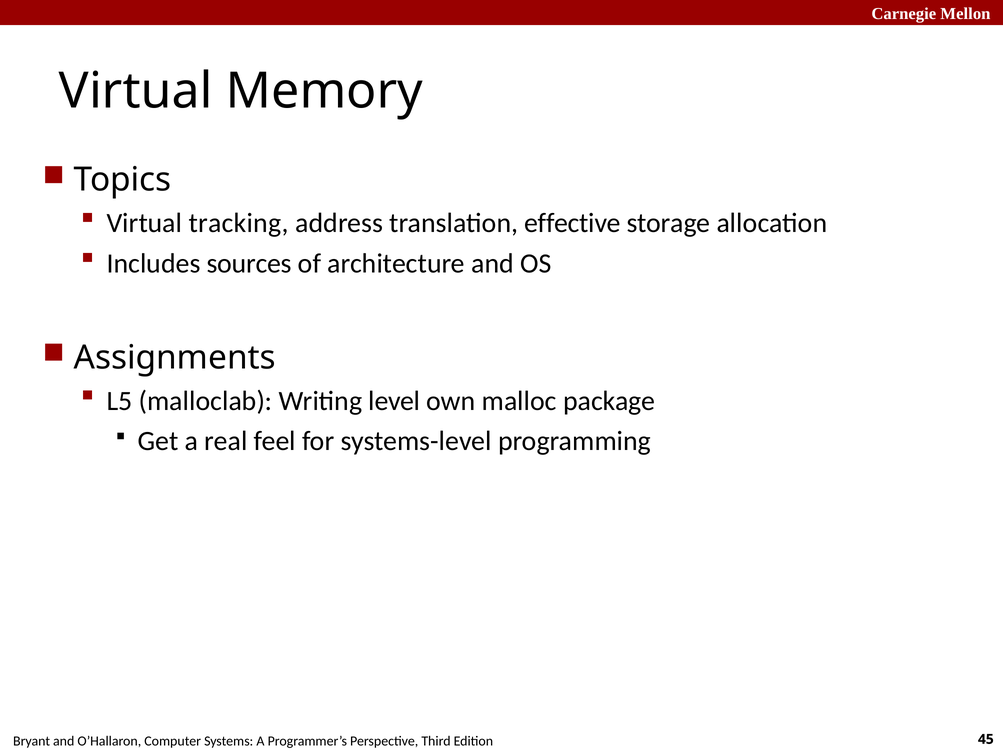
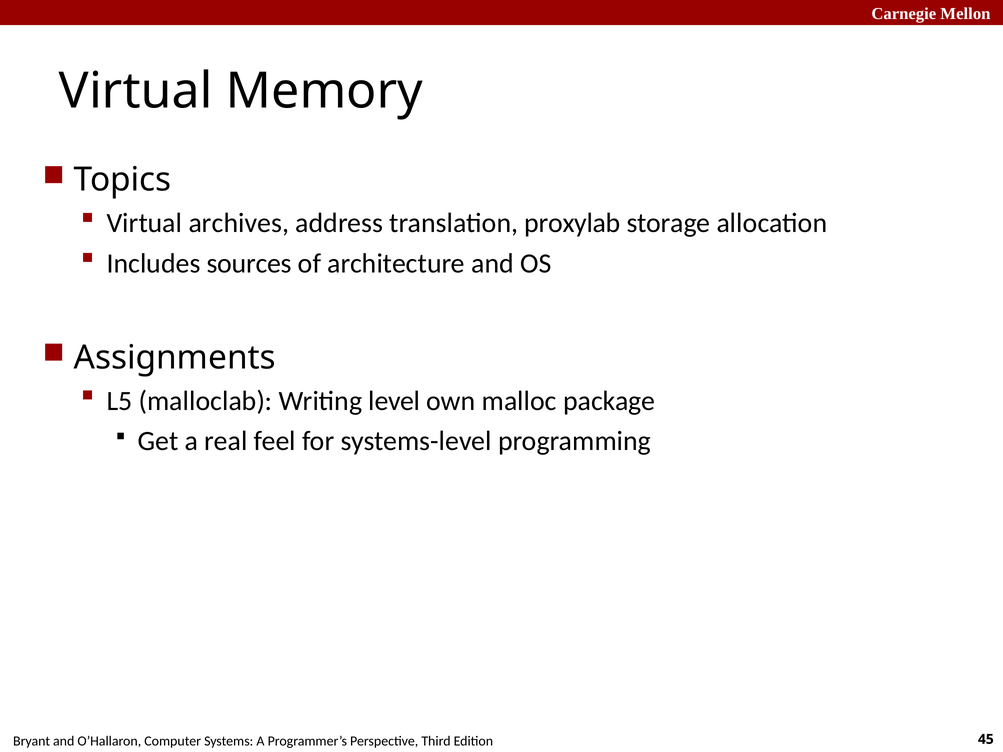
tracking: tracking -> archives
effective: effective -> proxylab
